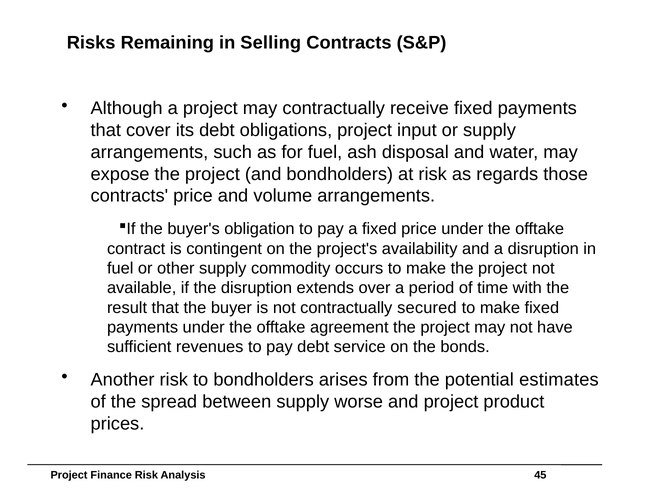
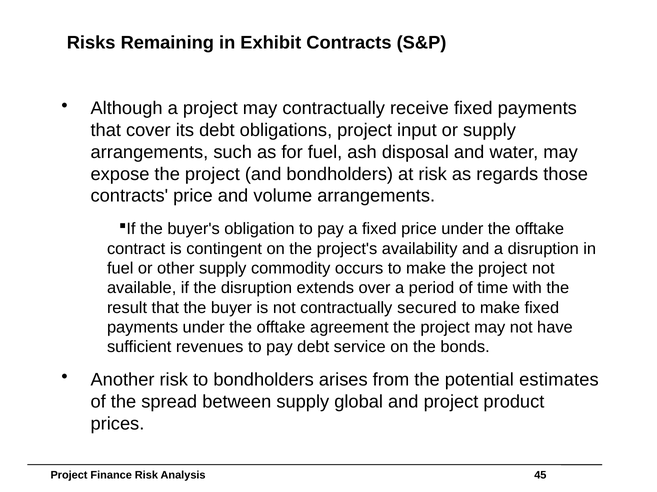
Selling: Selling -> Exhibit
worse: worse -> global
